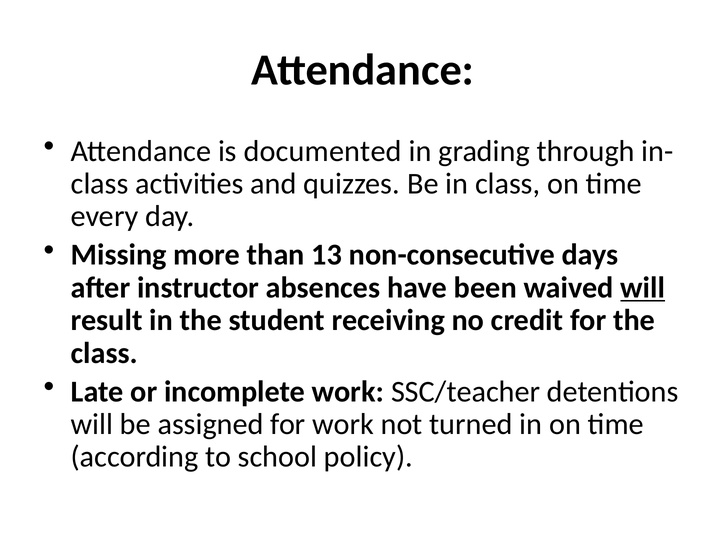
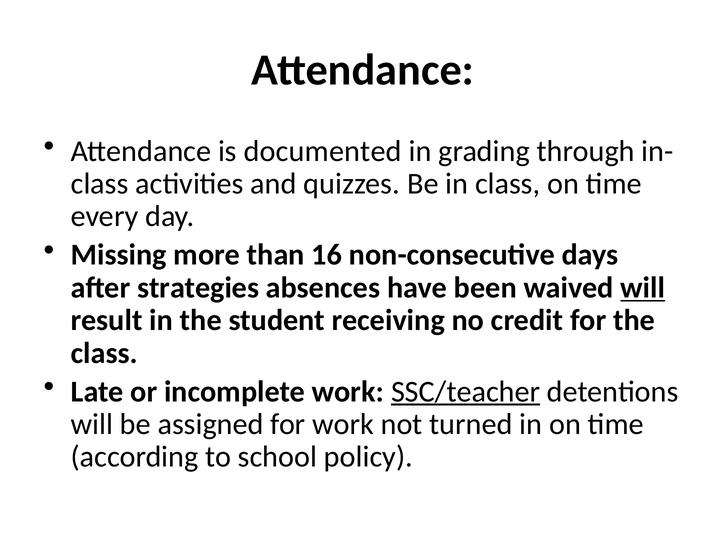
13: 13 -> 16
instructor: instructor -> strategies
SSC/teacher underline: none -> present
